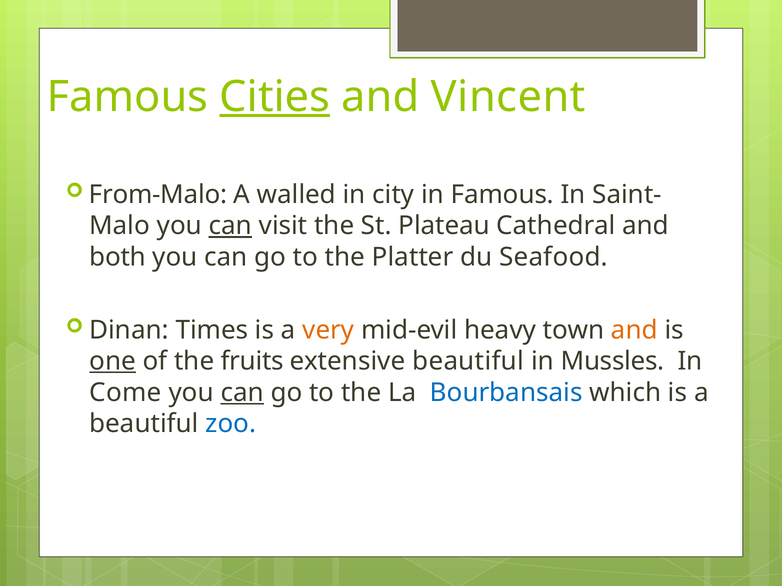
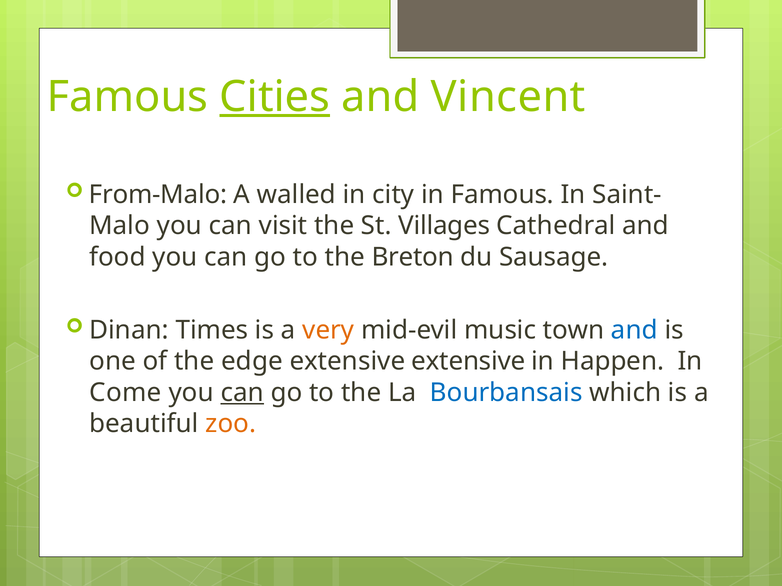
can at (230, 226) underline: present -> none
Plateau: Plateau -> Villages
both: both -> food
Platter: Platter -> Breton
Seafood: Seafood -> Sausage
heavy: heavy -> music
and at (634, 330) colour: orange -> blue
one underline: present -> none
fruits: fruits -> edge
extensive beautiful: beautiful -> extensive
Mussles: Mussles -> Happen
zoo colour: blue -> orange
